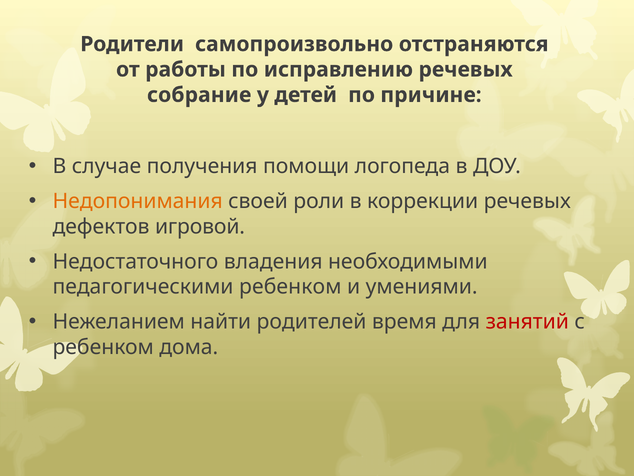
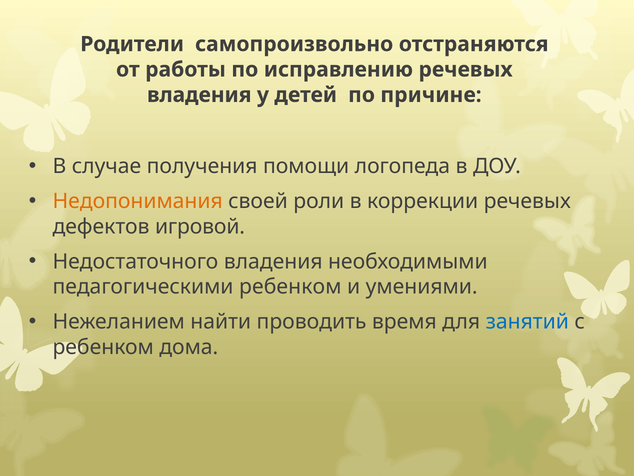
собрание at (199, 95): собрание -> владения
родителей: родителей -> проводить
занятий colour: red -> blue
